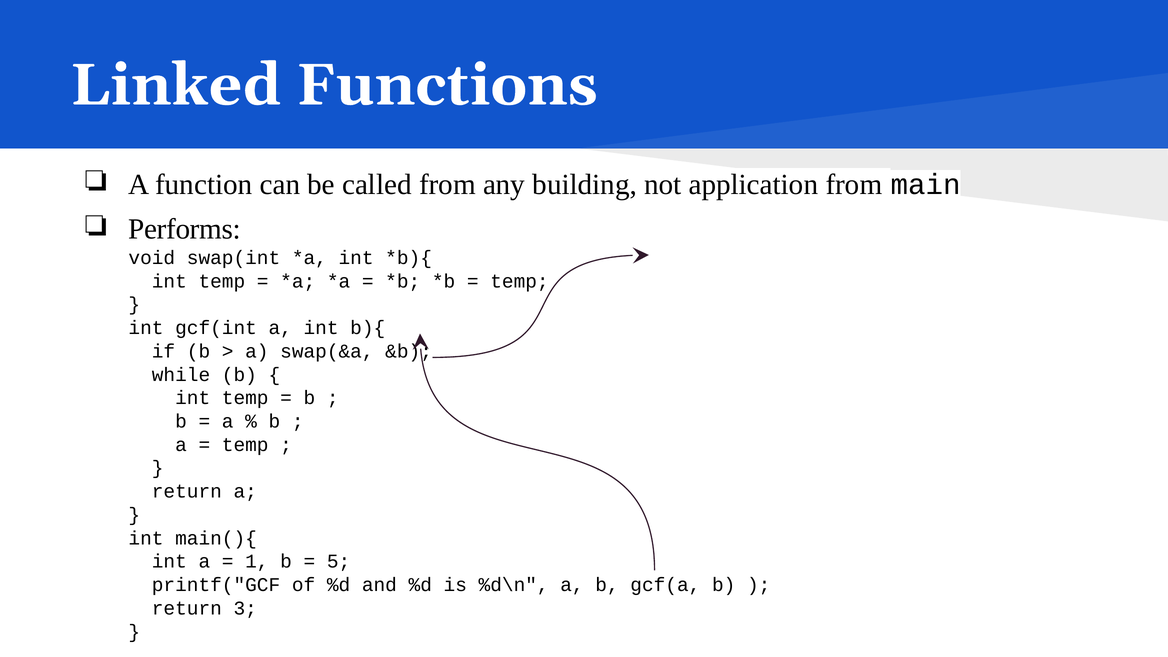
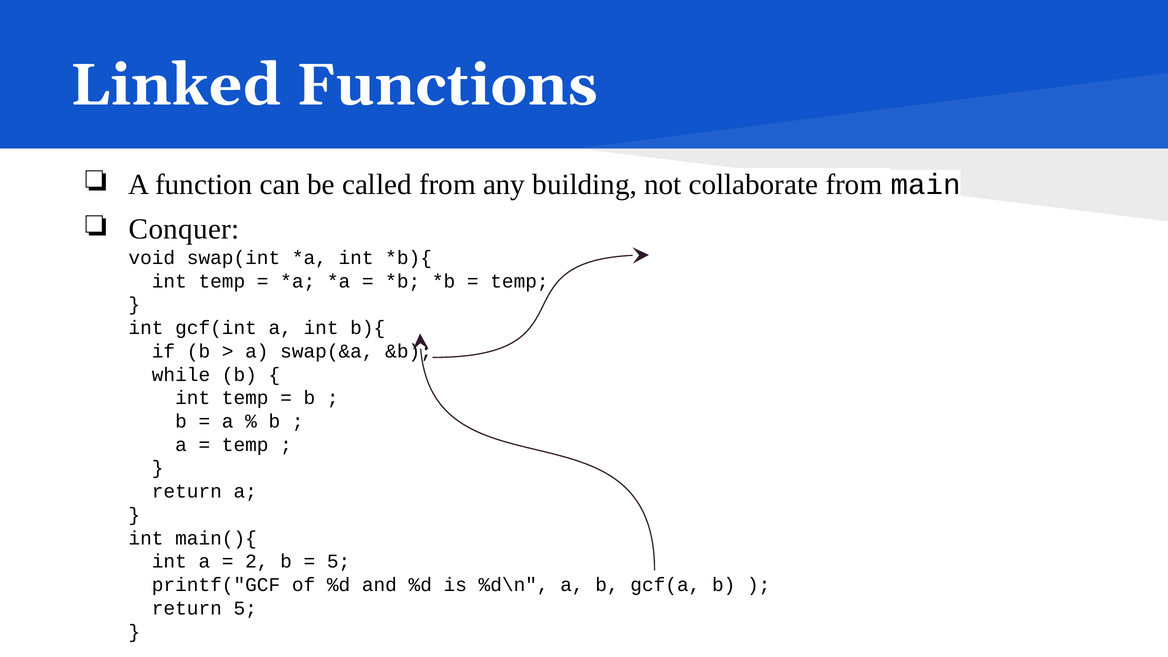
application: application -> collaborate
Performs: Performs -> Conquer
1: 1 -> 2
return 3: 3 -> 5
